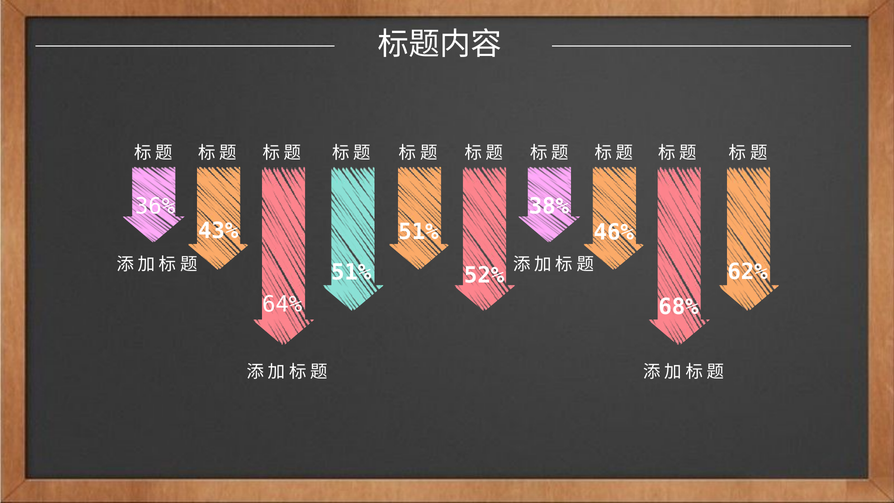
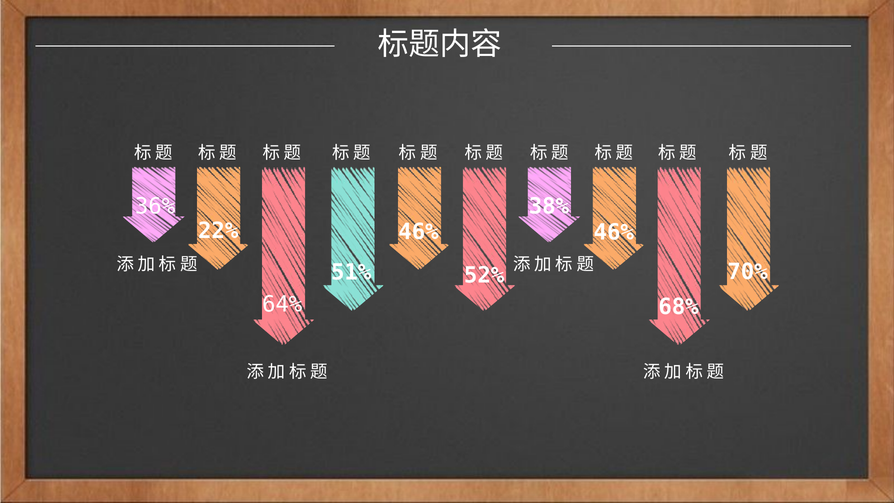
43%: 43% -> 22%
51% at (419, 232): 51% -> 46%
62%: 62% -> 70%
